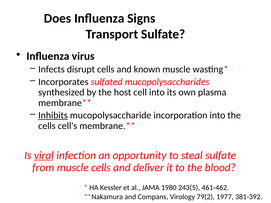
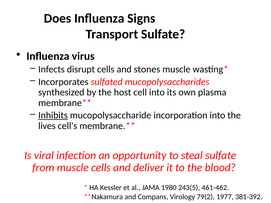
known: known -> stones
cells at (47, 126): cells -> lives
viral underline: present -> none
